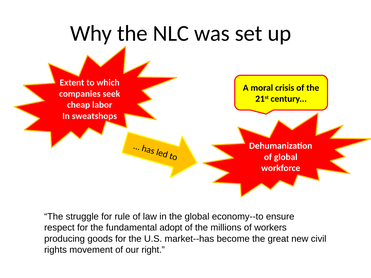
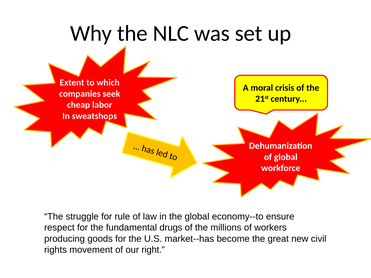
adopt: adopt -> drugs
